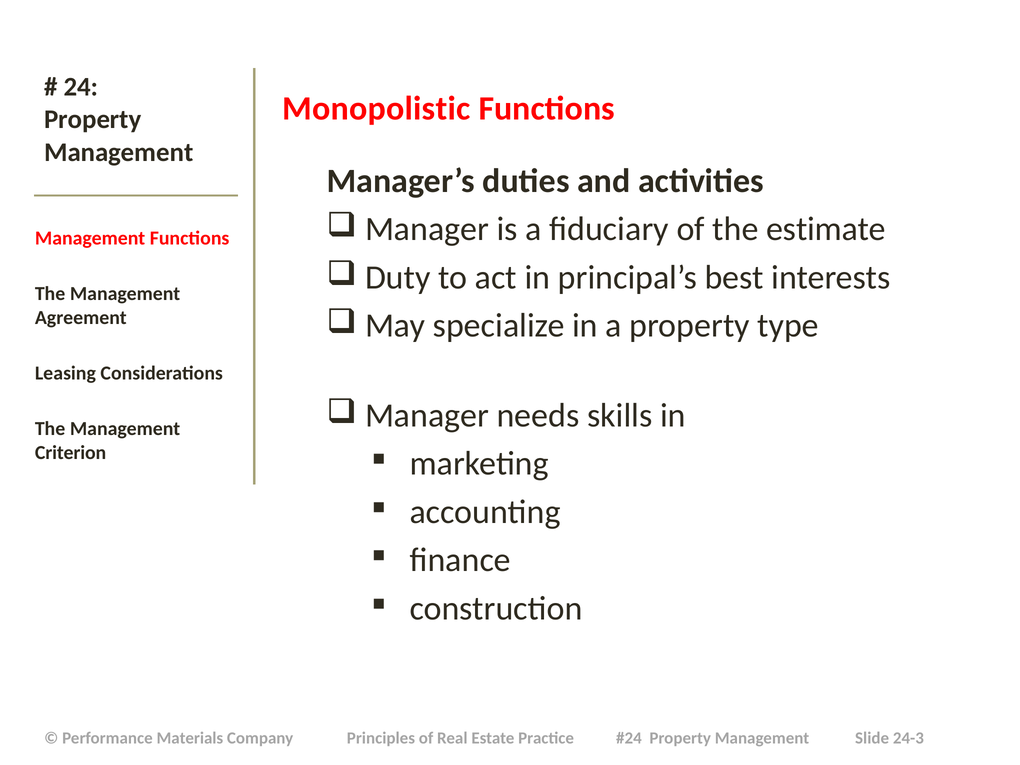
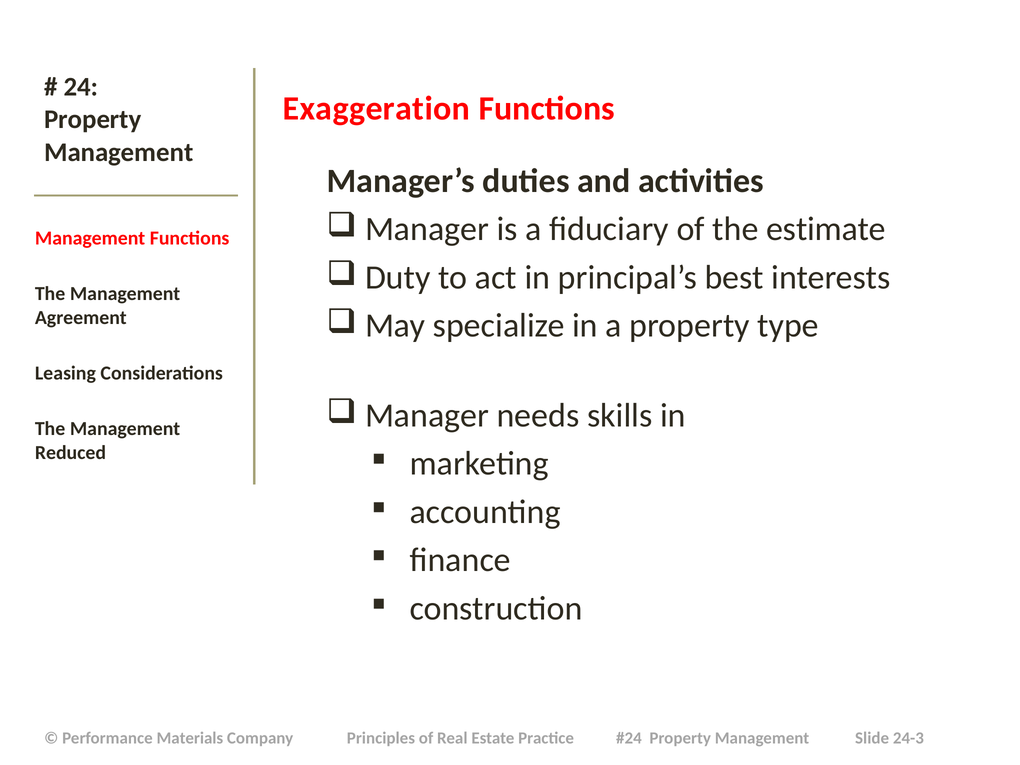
Monopolistic: Monopolistic -> Exaggeration
Criterion: Criterion -> Reduced
